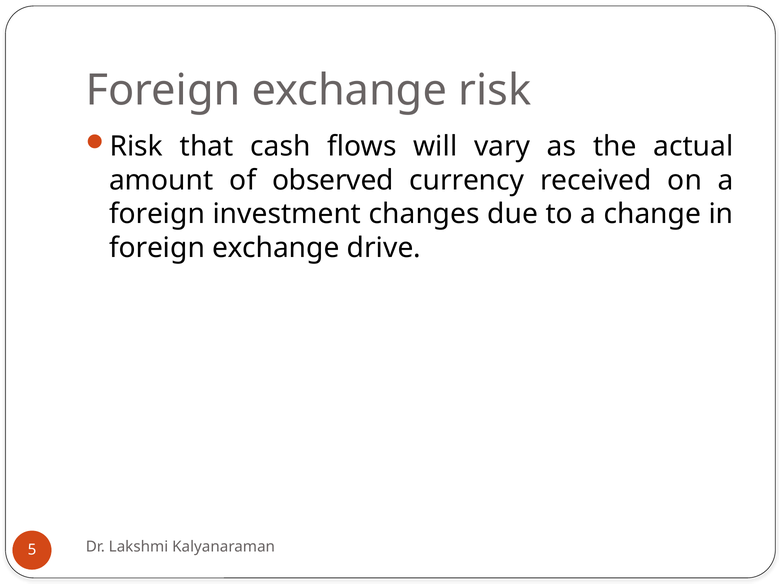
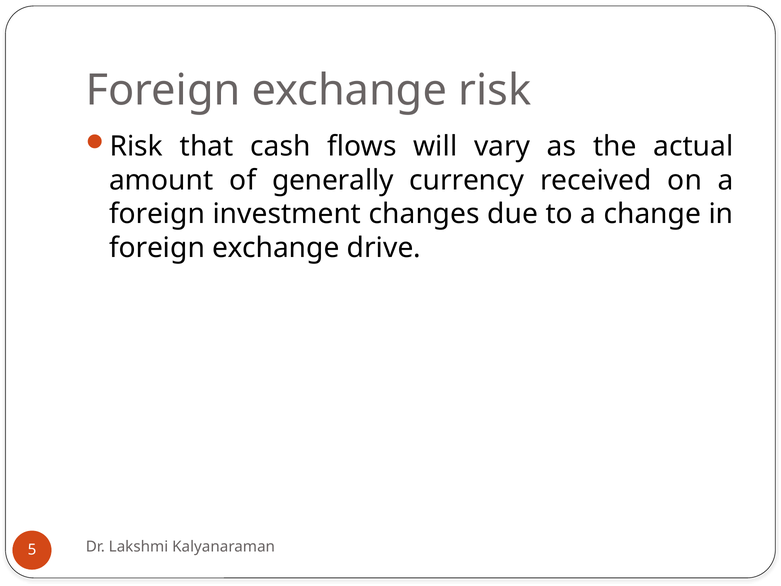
observed: observed -> generally
